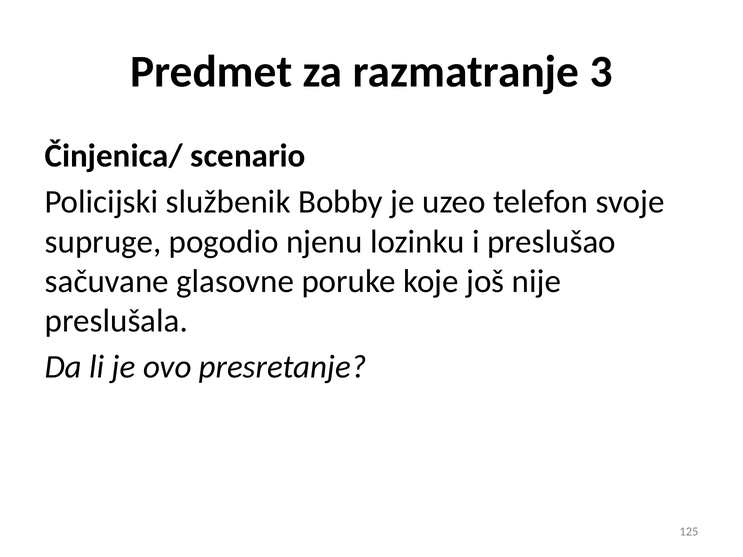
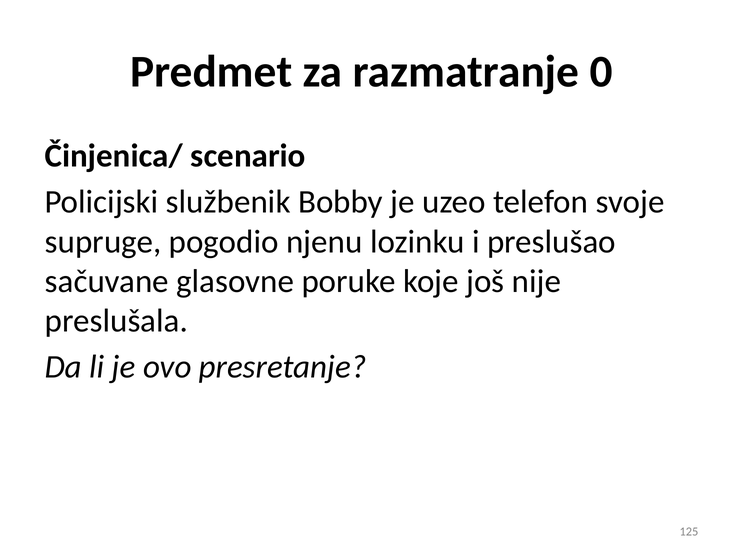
3: 3 -> 0
